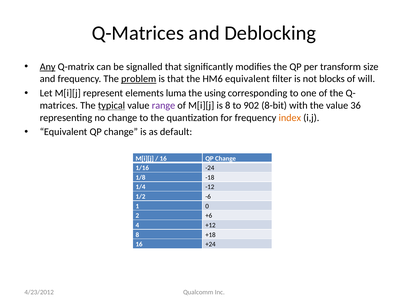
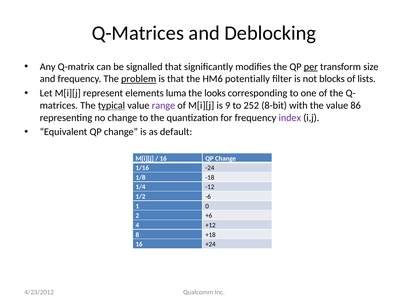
Any underline: present -> none
per underline: none -> present
HM6 equivalent: equivalent -> potentially
will: will -> lists
using: using -> looks
is 8: 8 -> 9
902: 902 -> 252
36: 36 -> 86
index colour: orange -> purple
